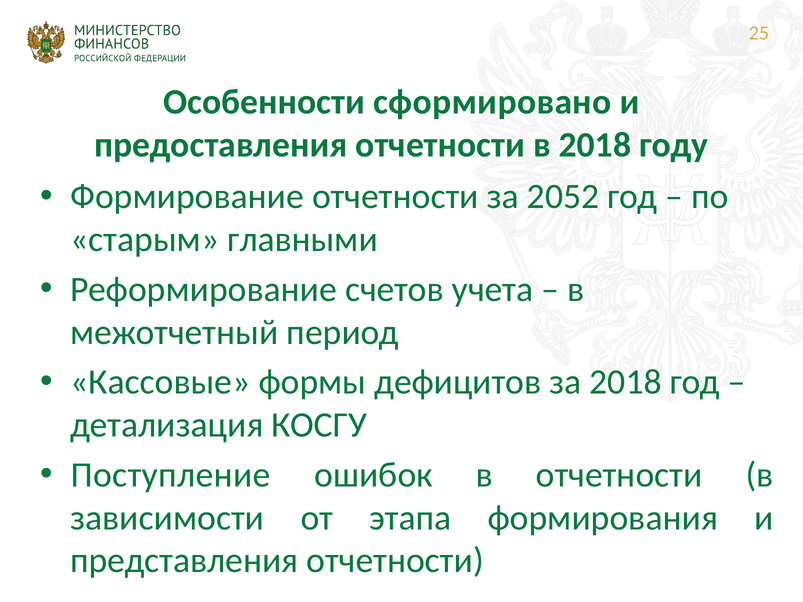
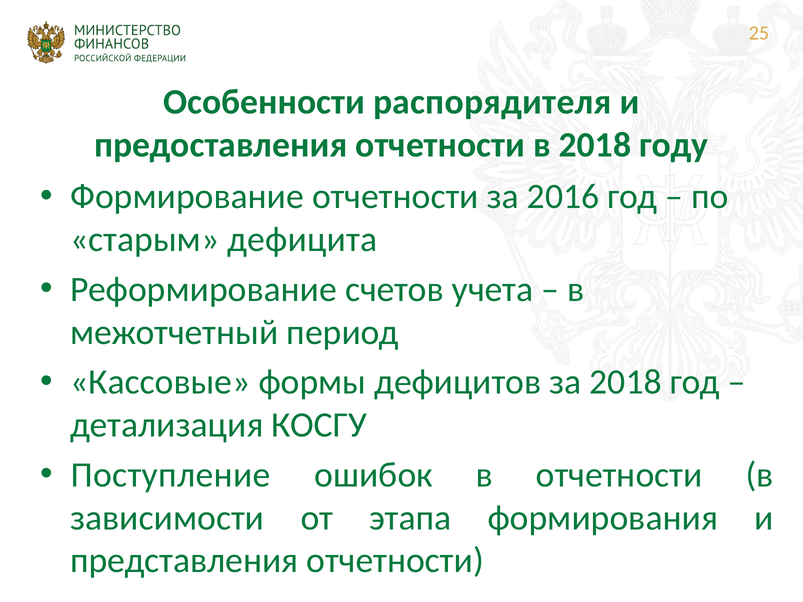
сформировано: сформировано -> распорядителя
2052: 2052 -> 2016
главными: главными -> дефицита
